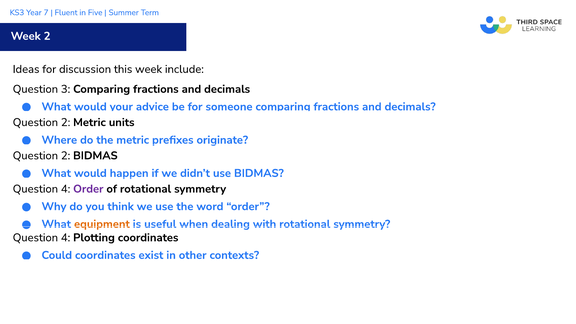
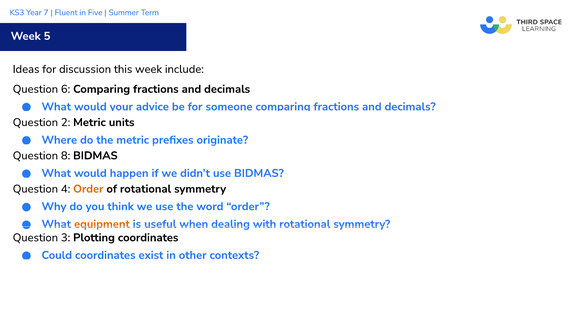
Week 2: 2 -> 5
3: 3 -> 6
2 at (66, 156): 2 -> 8
Order at (88, 189) colour: purple -> orange
4 at (66, 238): 4 -> 3
